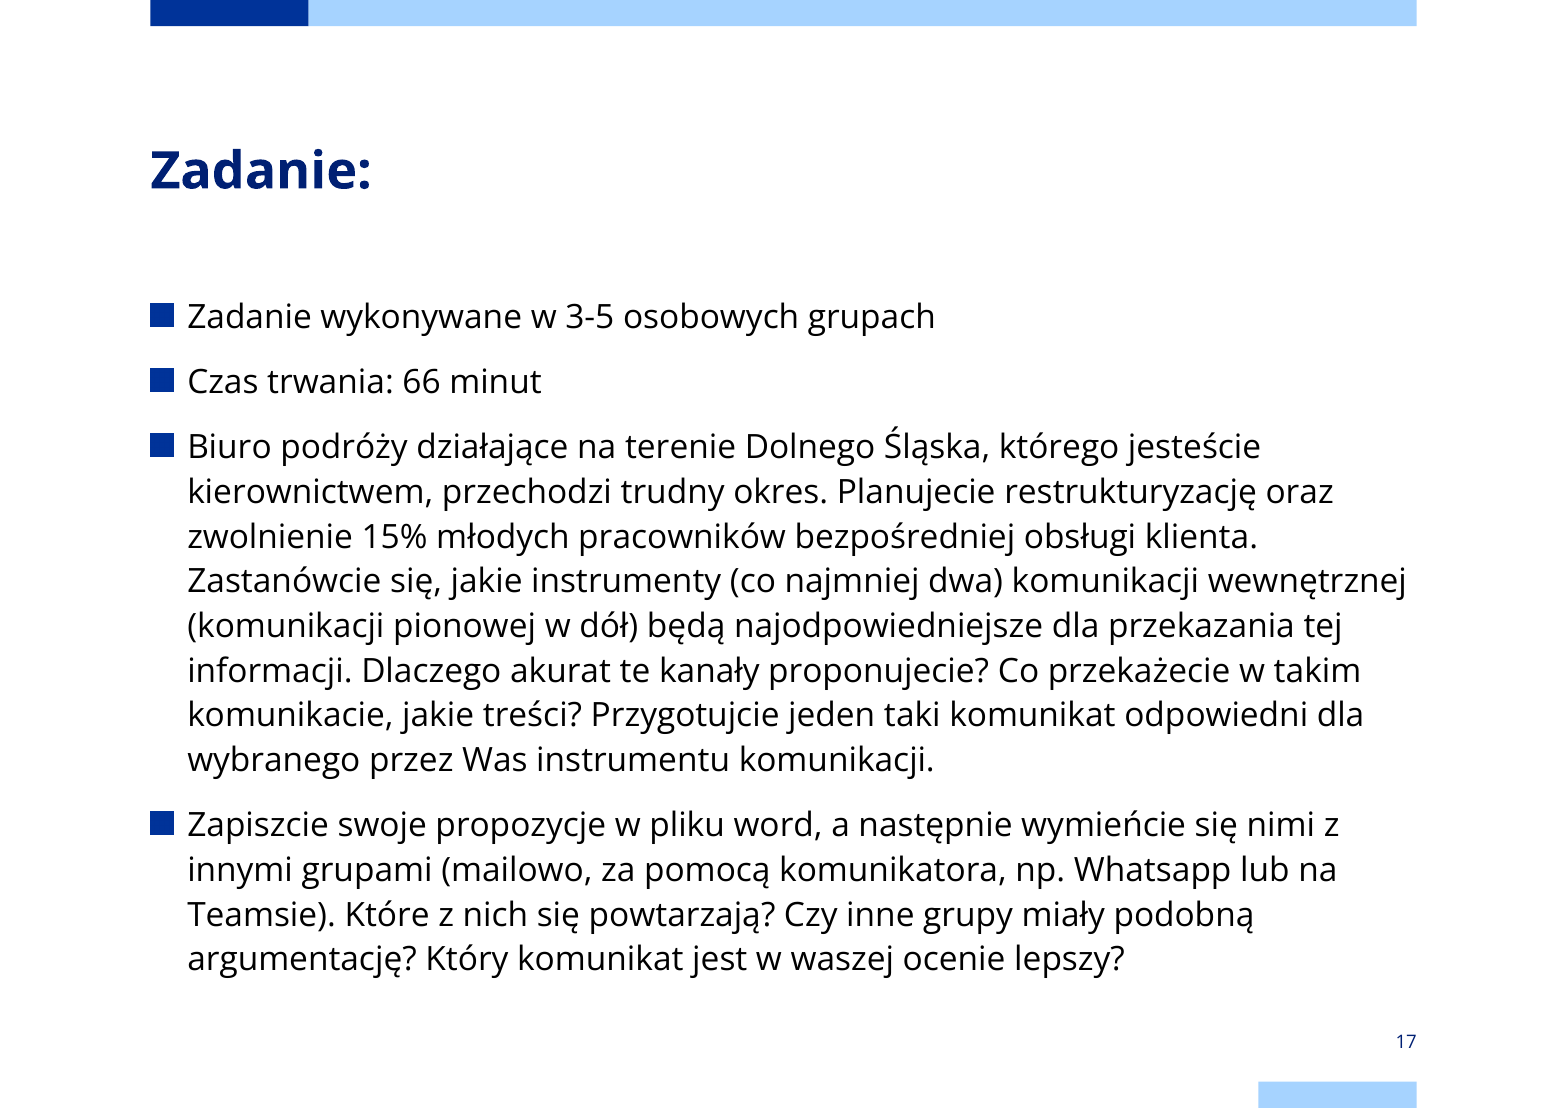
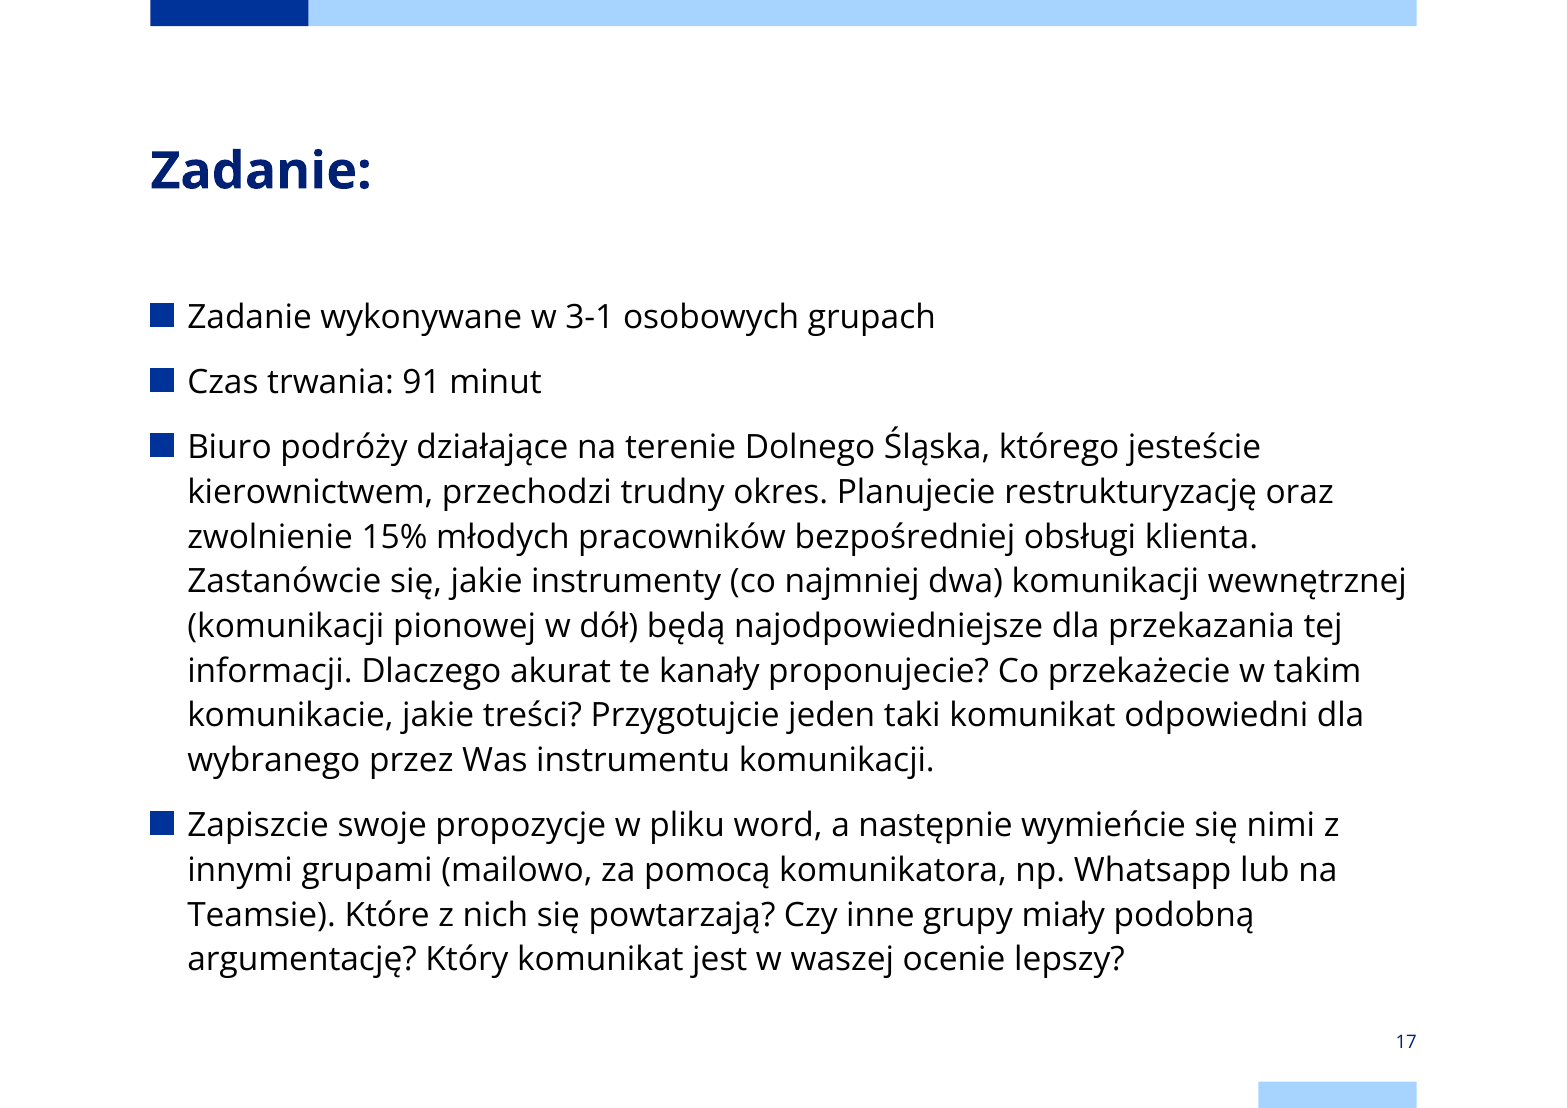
3-5: 3-5 -> 3-1
66: 66 -> 91
